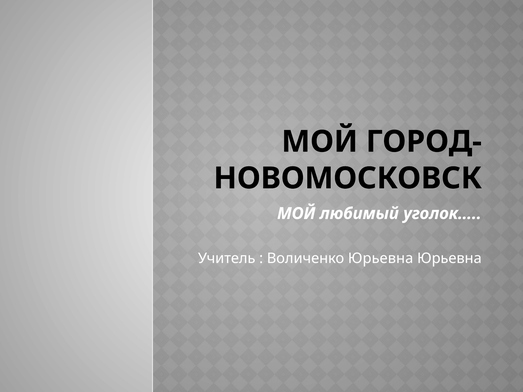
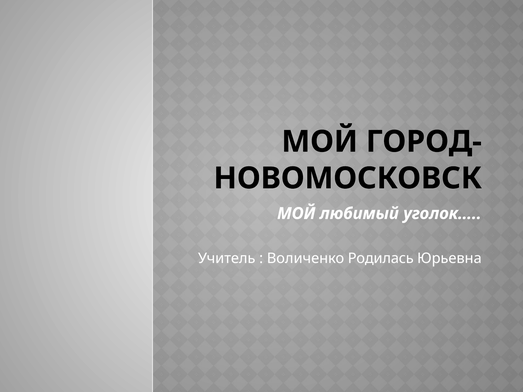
Воличенко Юрьевна: Юрьевна -> Родилась
